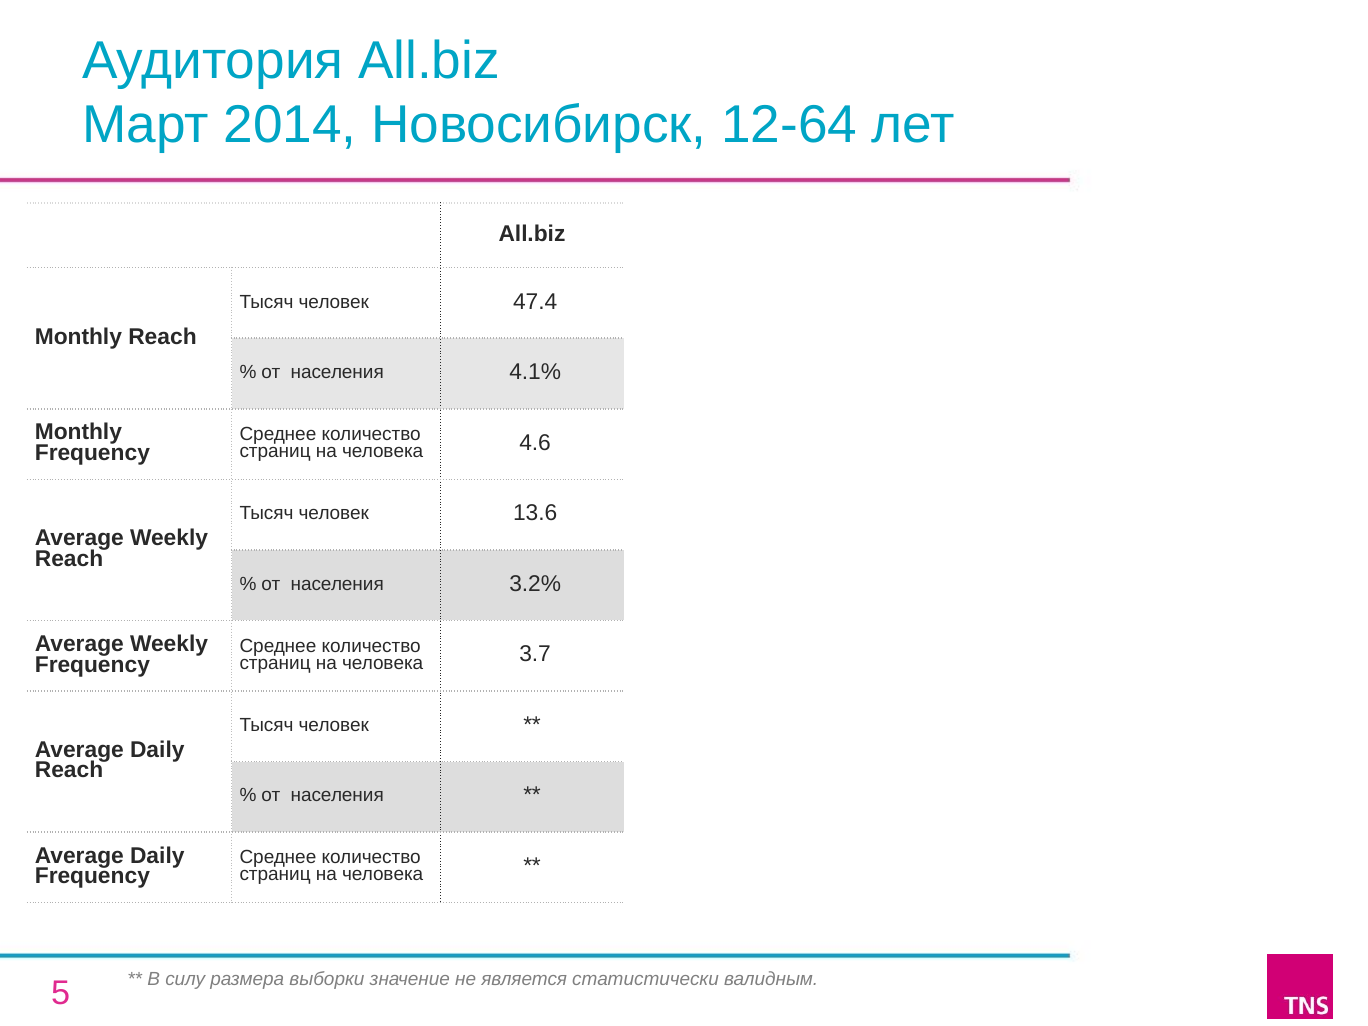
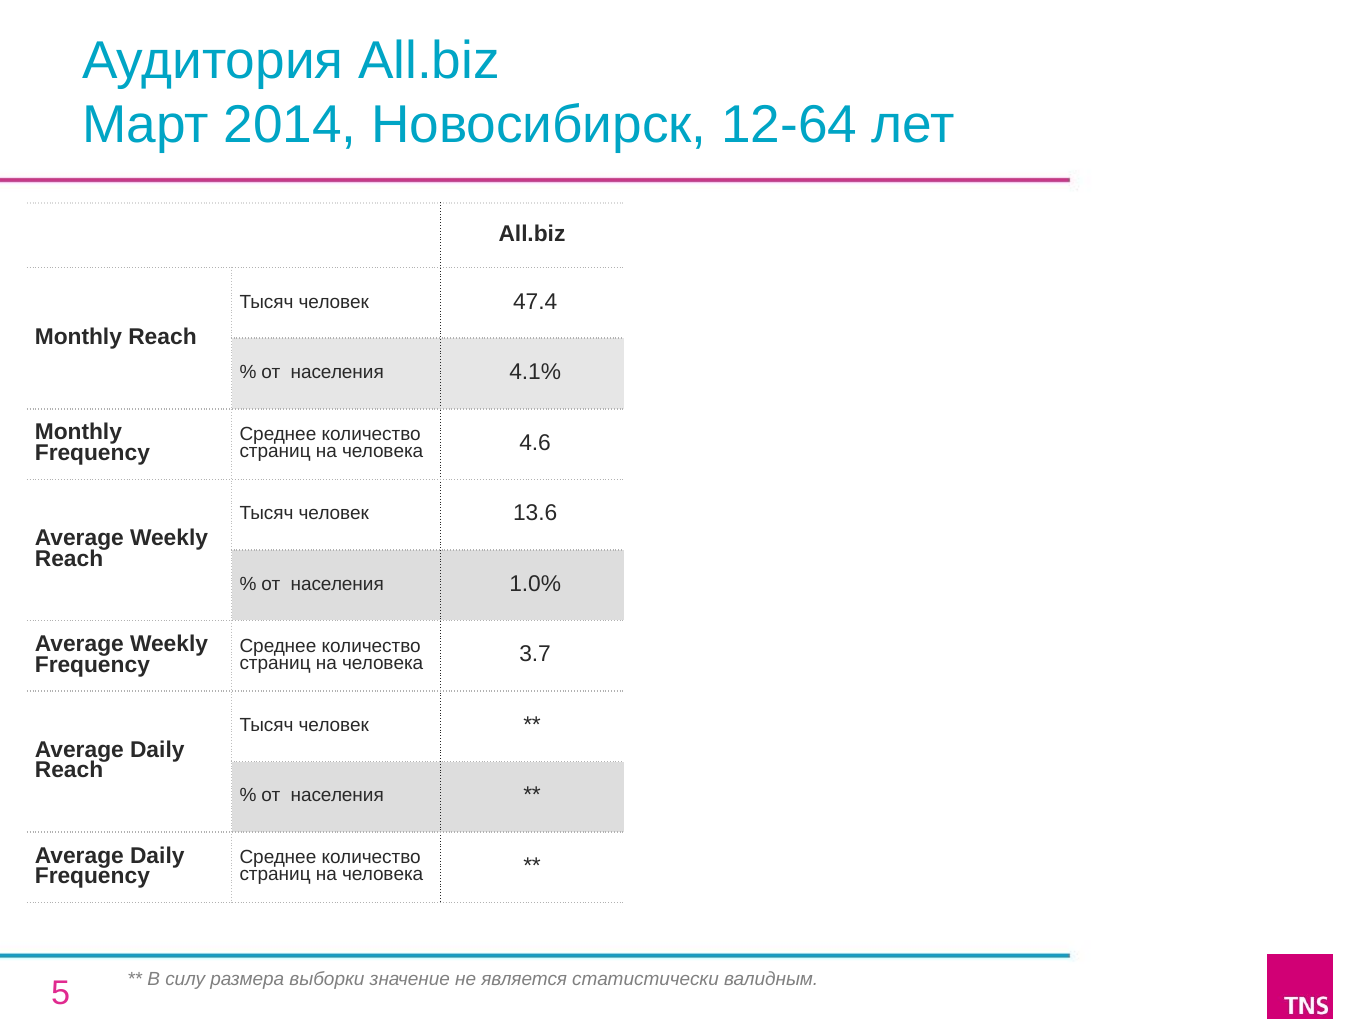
3.2%: 3.2% -> 1.0%
